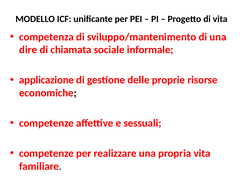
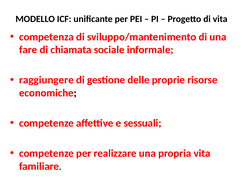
dire: dire -> fare
applicazione: applicazione -> raggiungere
